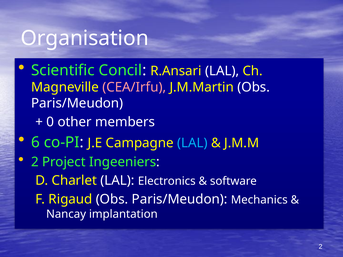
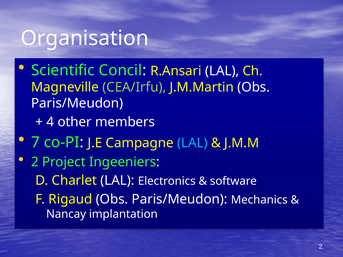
CEA/Irfu colour: pink -> light green
0: 0 -> 4
6: 6 -> 7
